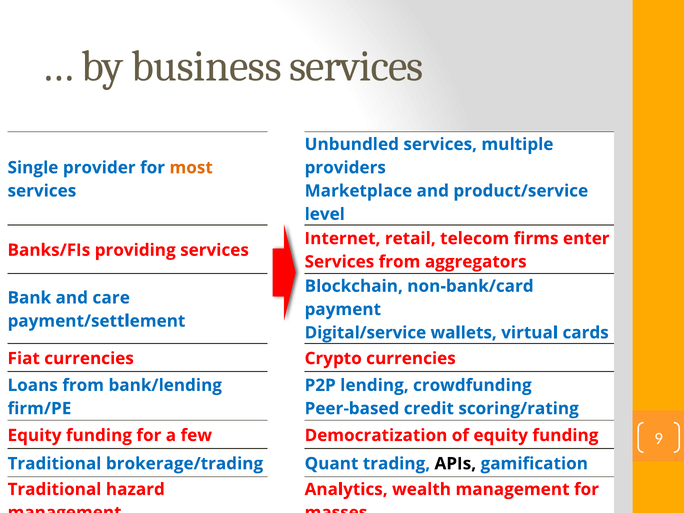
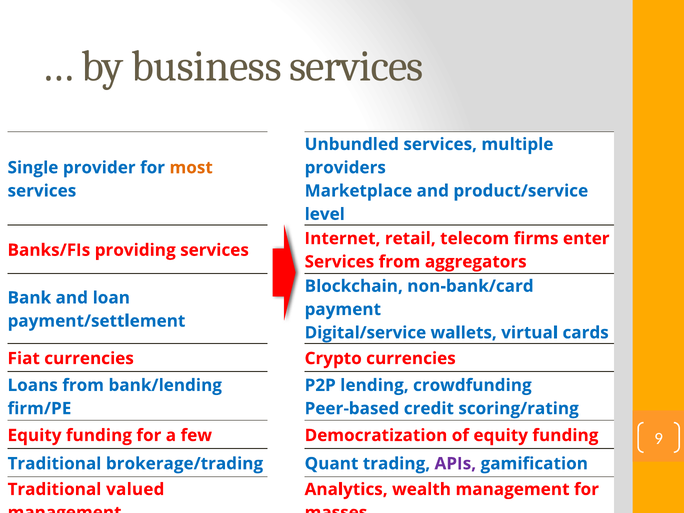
care: care -> loan
APIs colour: black -> purple
hazard: hazard -> valued
